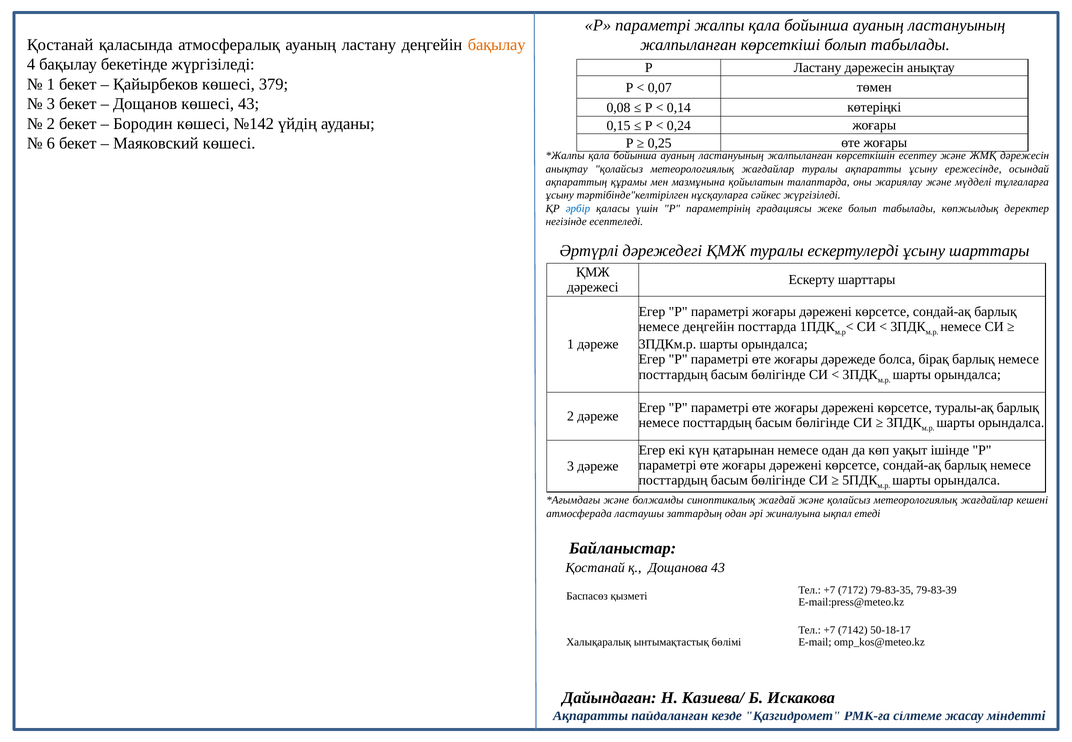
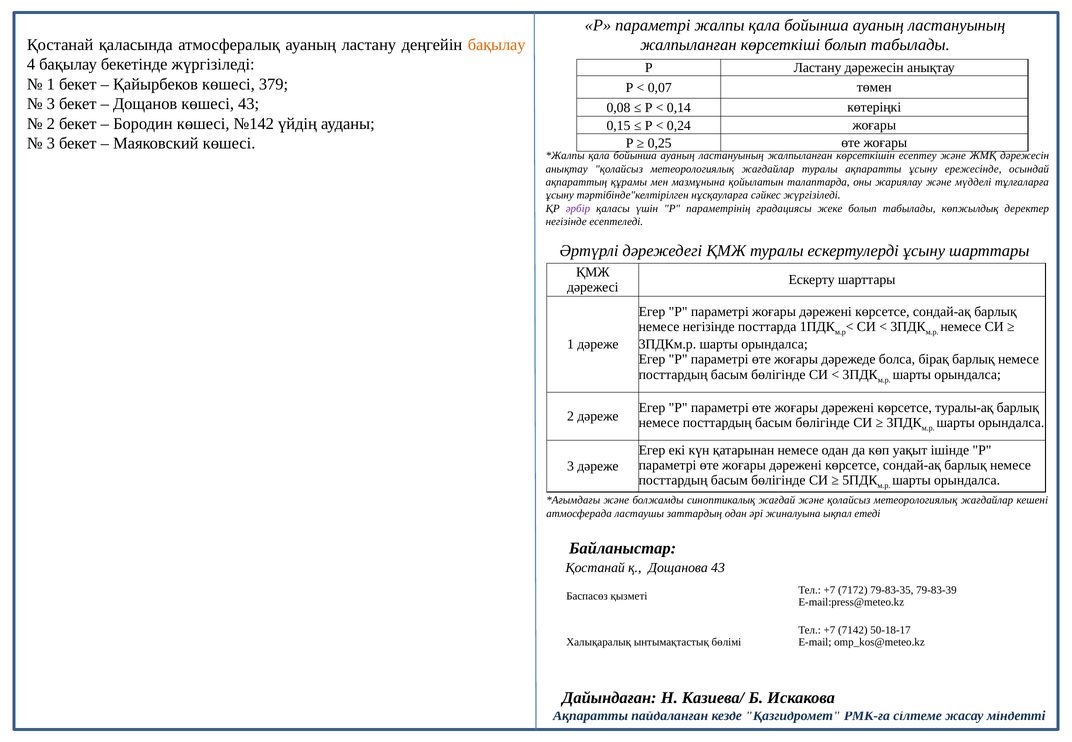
6 at (51, 144): 6 -> 3
әрбір colour: blue -> purple
немесе деңгейін: деңгейін -> негізінде
